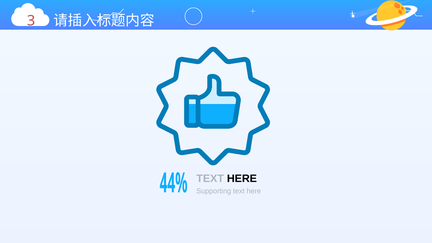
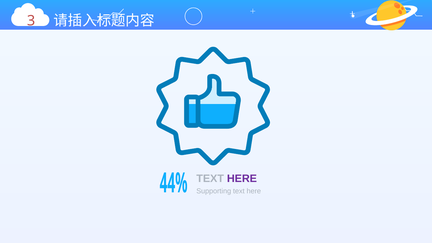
HERE at (242, 179) colour: black -> purple
